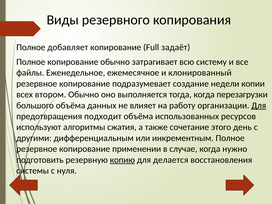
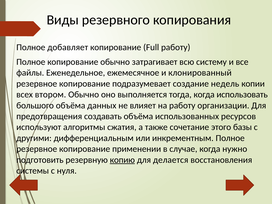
Full задаёт: задаёт -> работу
недели: недели -> недель
перезагрузки: перезагрузки -> использовать
Для at (259, 105) underline: present -> none
подходит: подходит -> создавать
день: день -> базы
